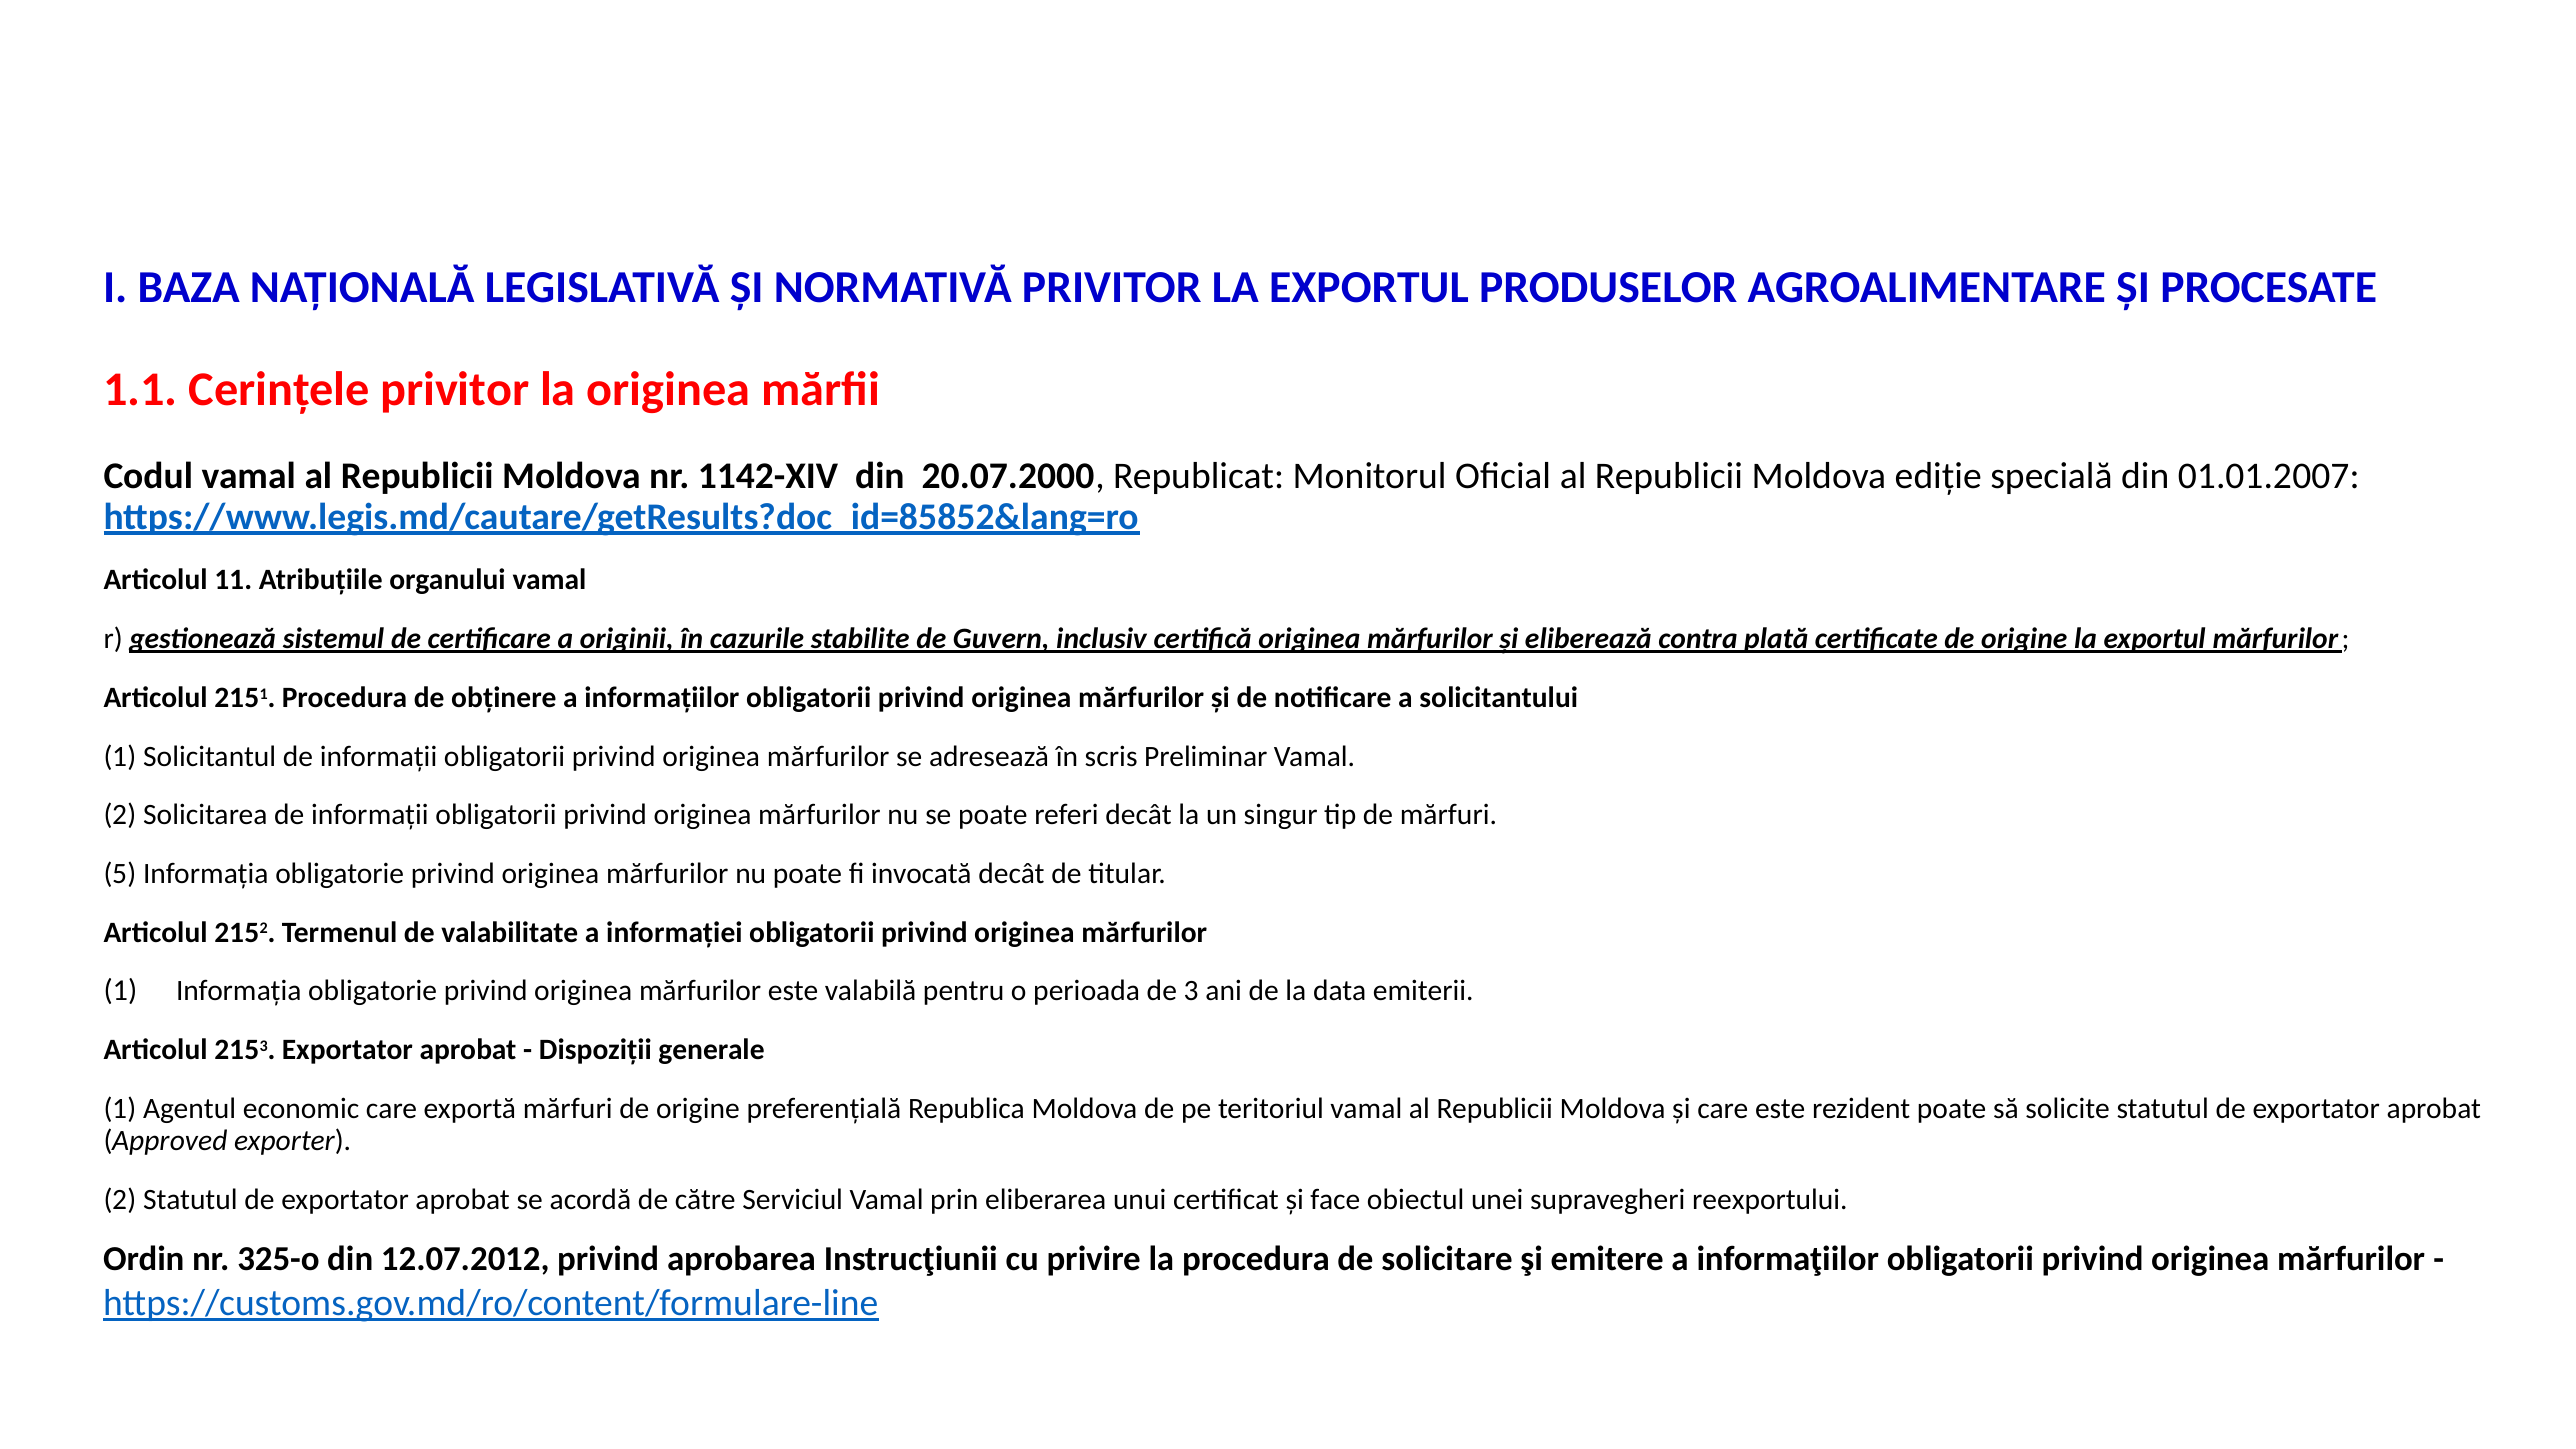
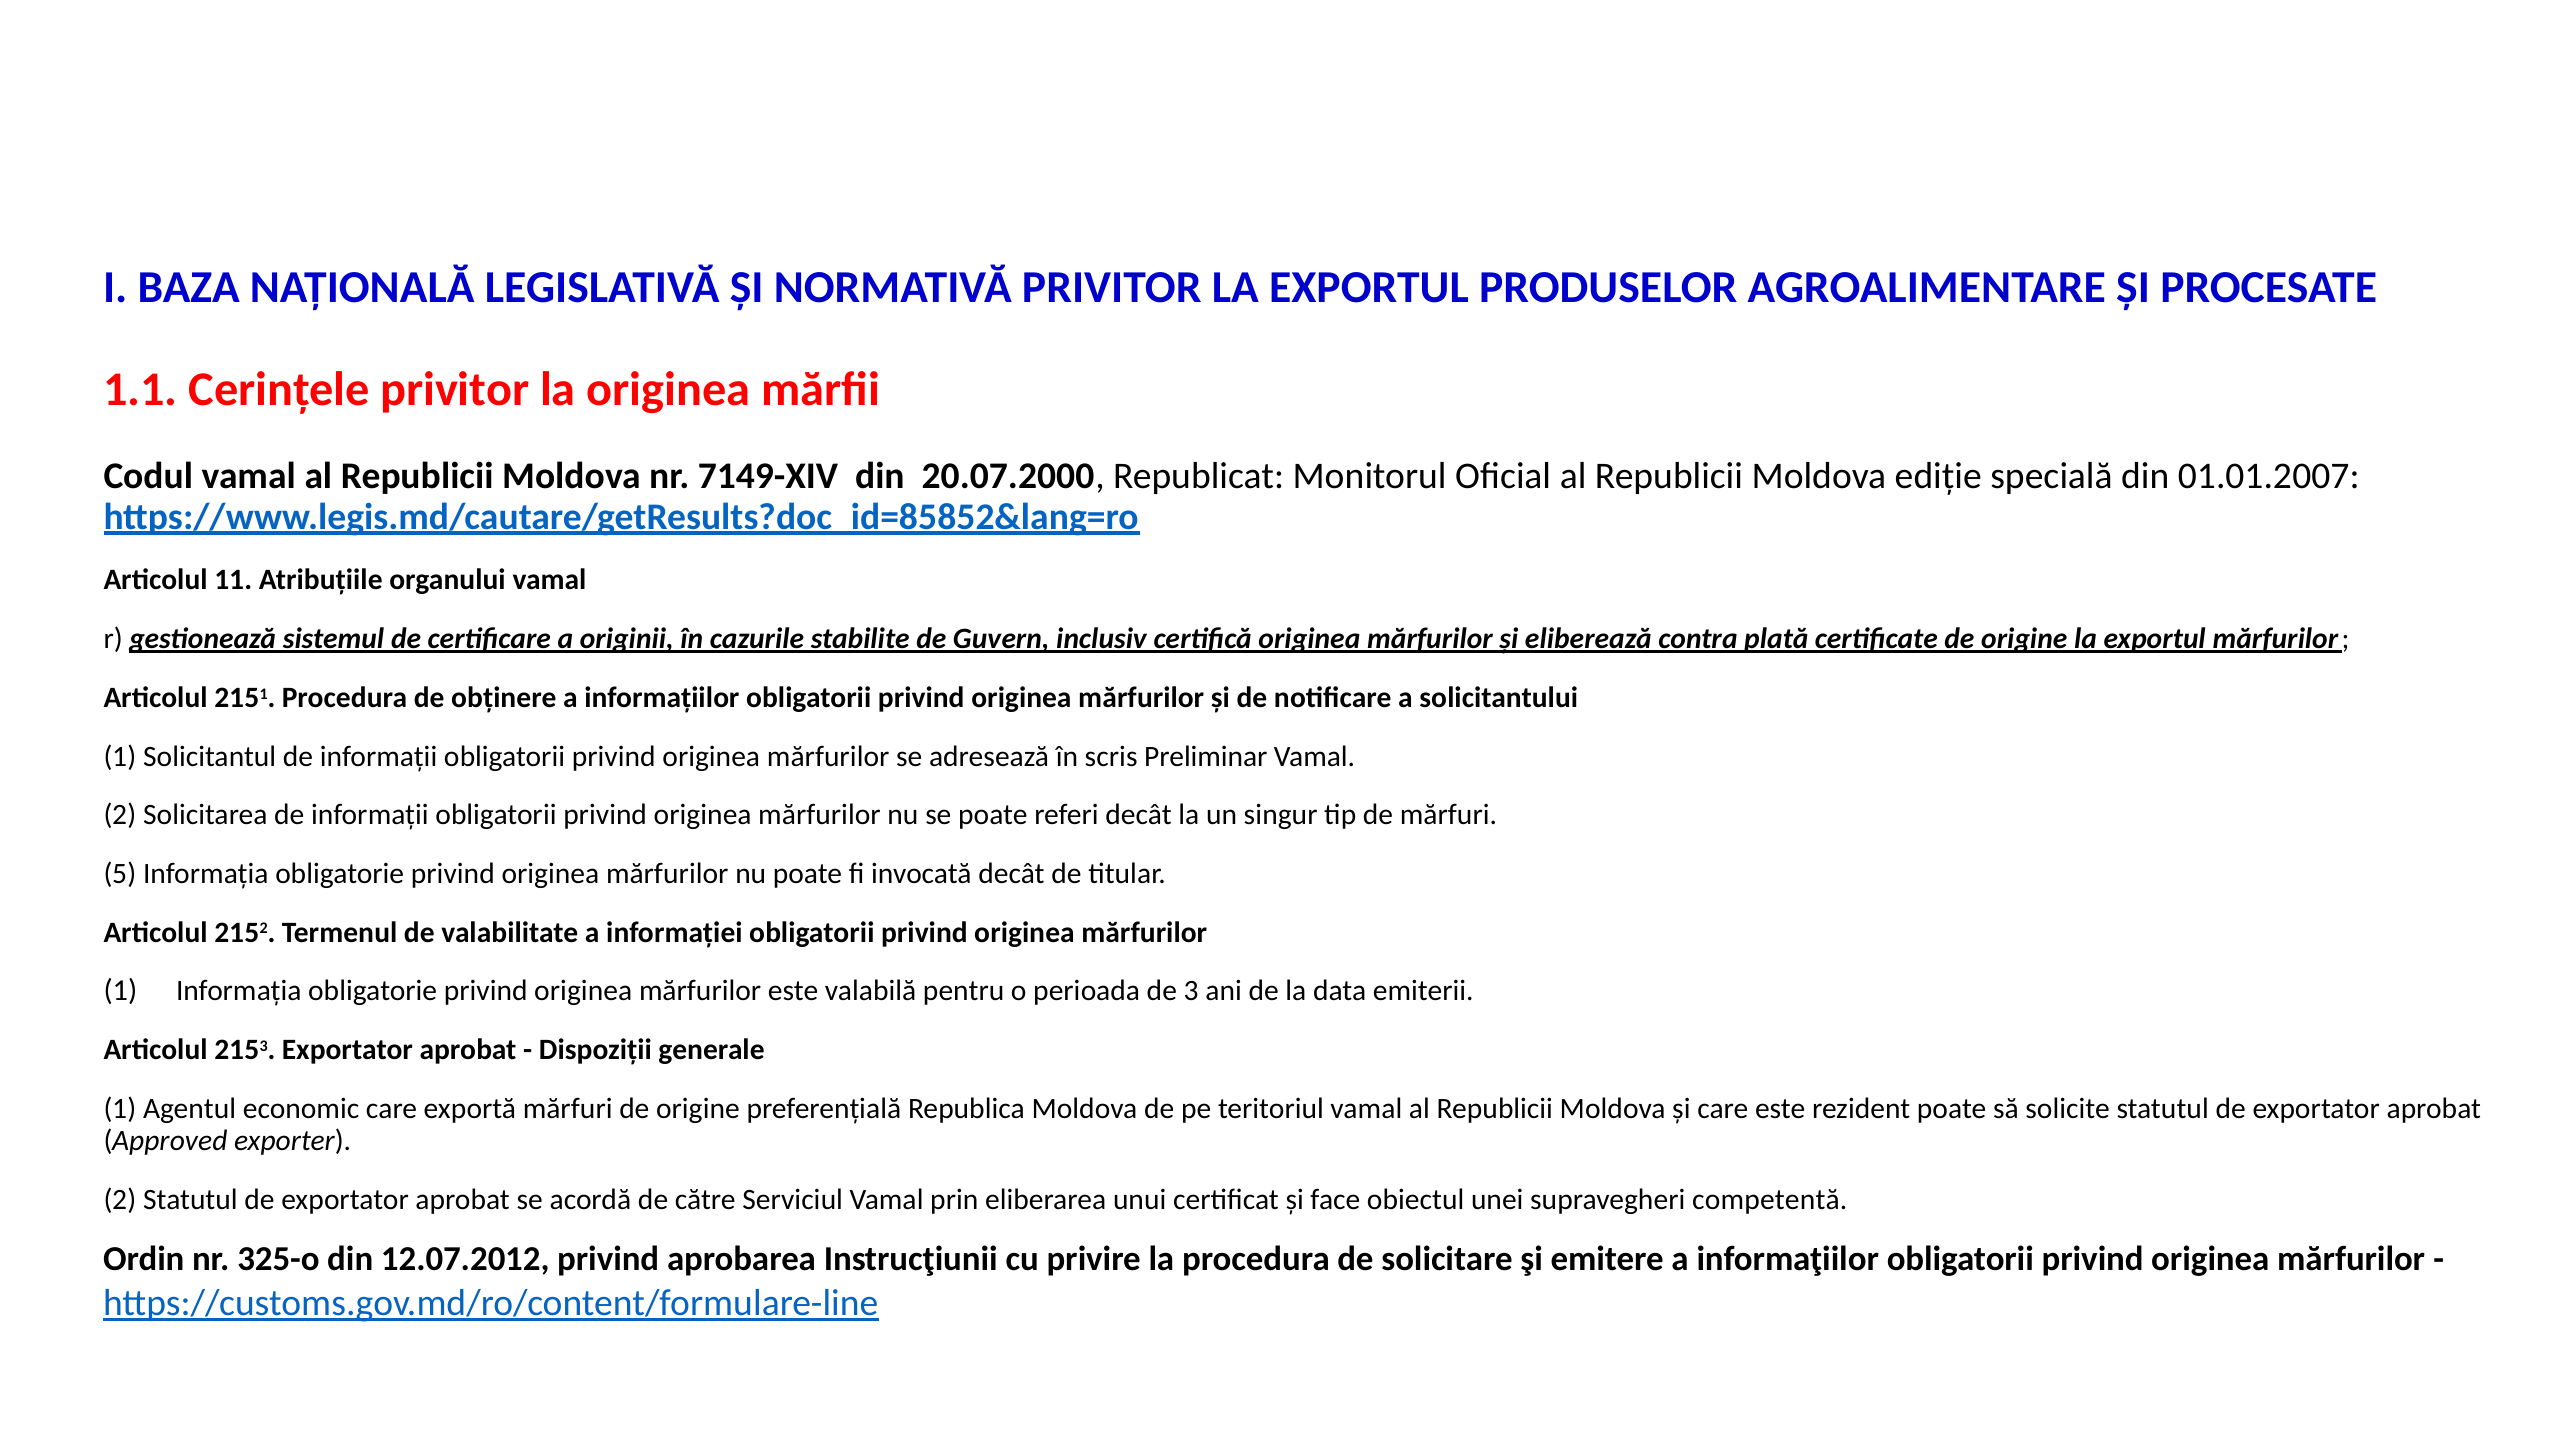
1142-XIV: 1142-XIV -> 7149-XIV
reexportului: reexportului -> competentă
